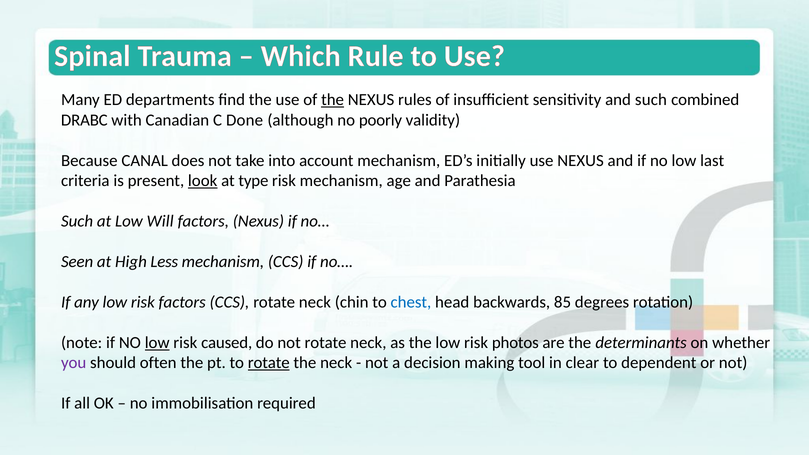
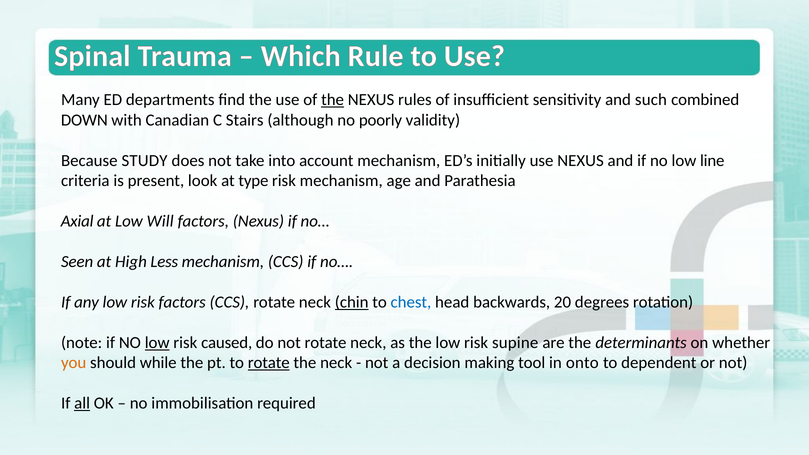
DRABC: DRABC -> DOWN
Done: Done -> Stairs
CANAL: CANAL -> STUDY
last: last -> line
look underline: present -> none
Such at (77, 221): Such -> Axial
chin underline: none -> present
85: 85 -> 20
photos: photos -> supine
you colour: purple -> orange
often: often -> while
clear: clear -> onto
all underline: none -> present
